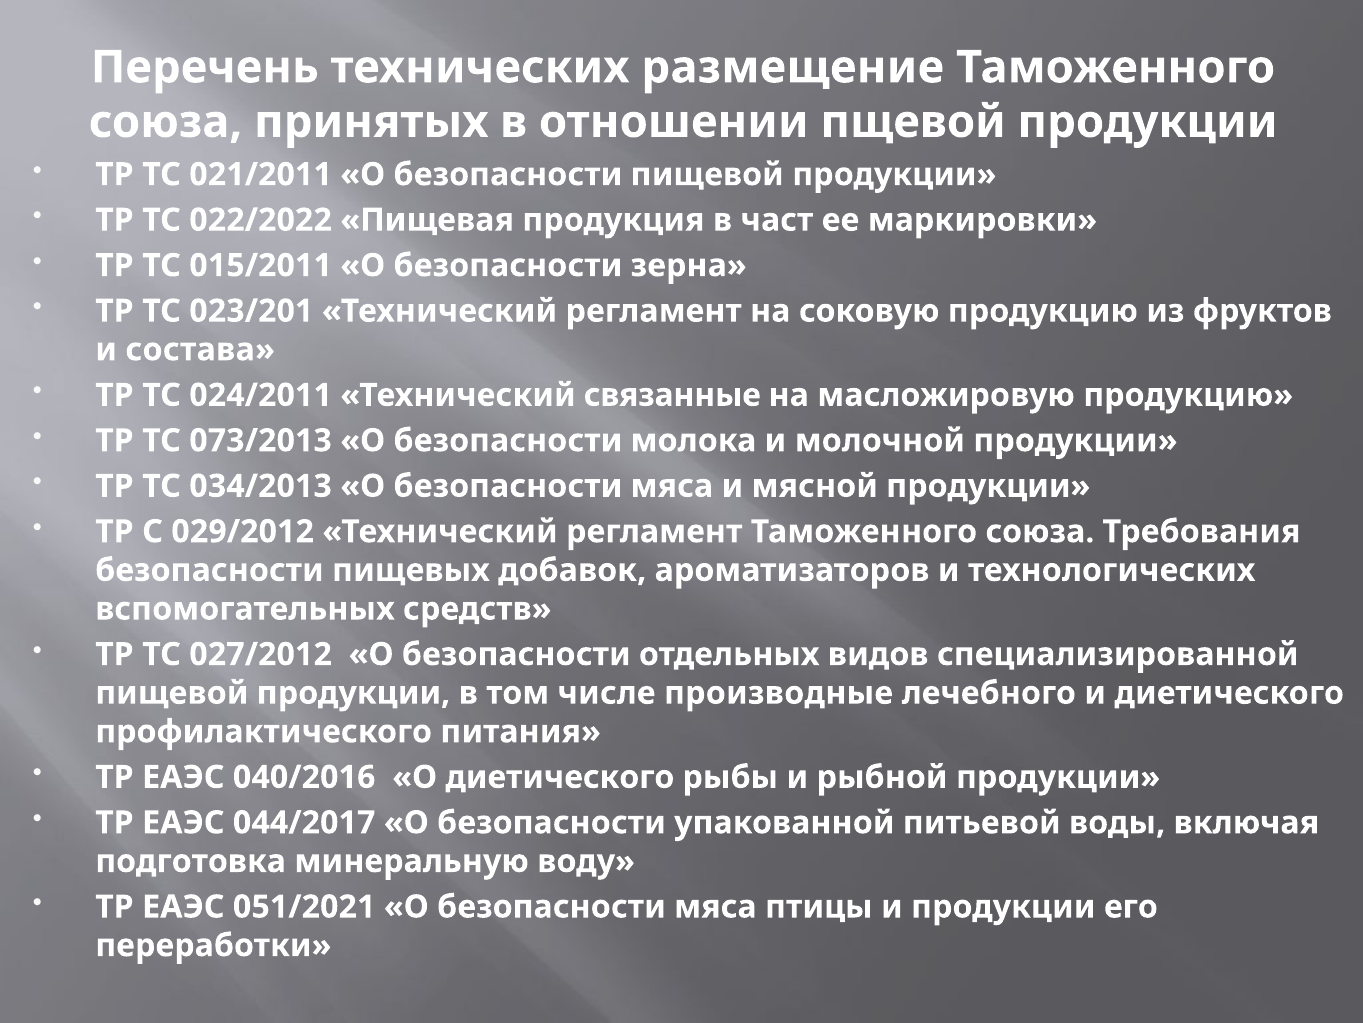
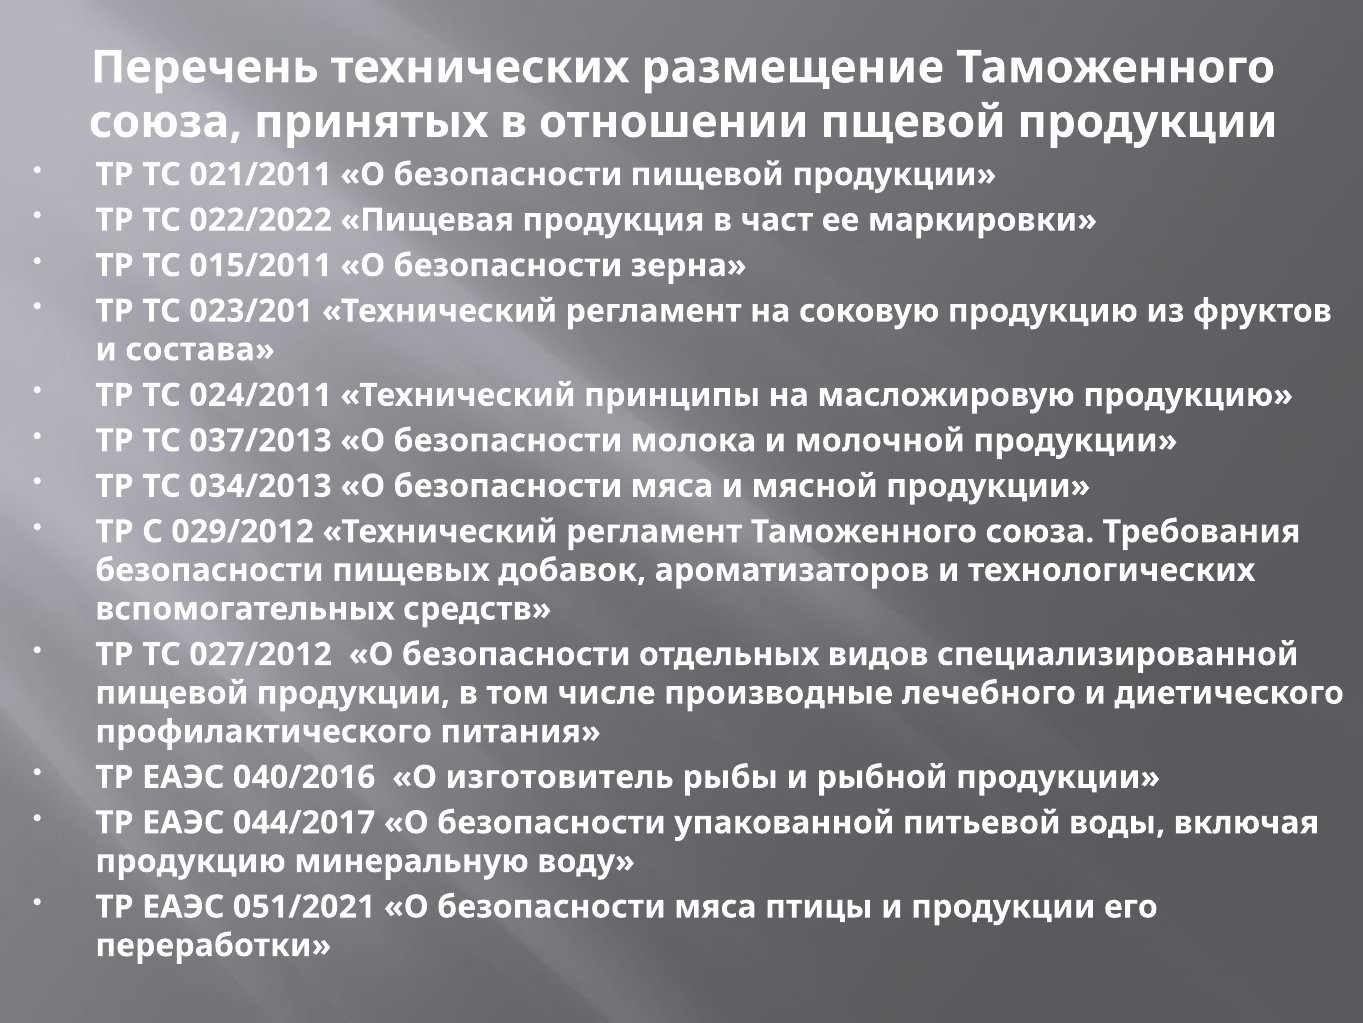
связанные: связанные -> принципы
073/2013: 073/2013 -> 037/2013
О диетического: диетического -> изготовитель
подготовка at (191, 861): подготовка -> продукцию
